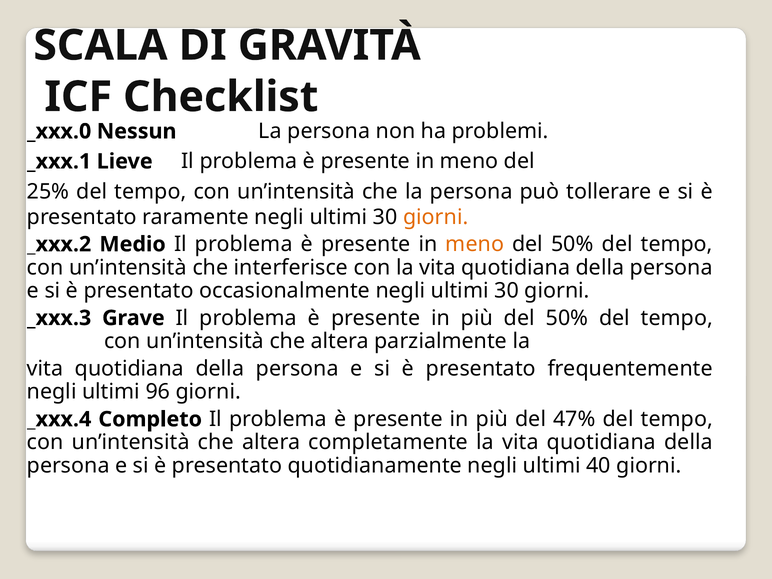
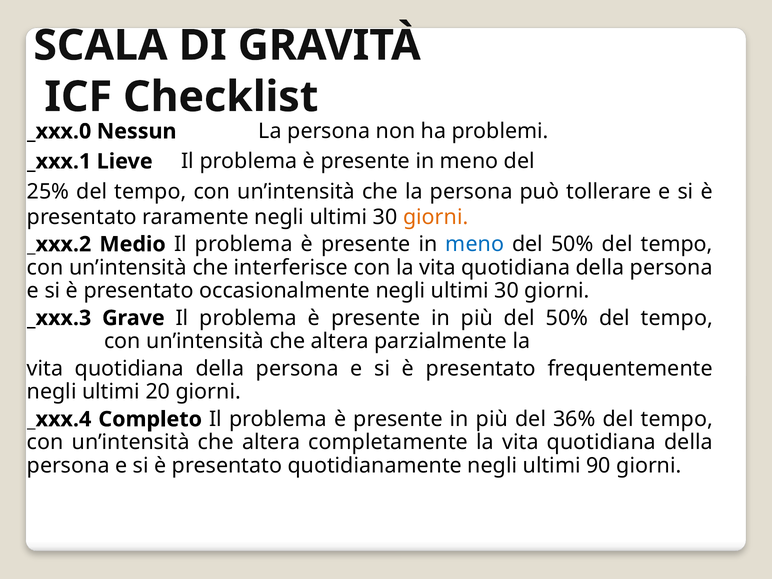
meno at (475, 244) colour: orange -> blue
96: 96 -> 20
47%: 47% -> 36%
40: 40 -> 90
